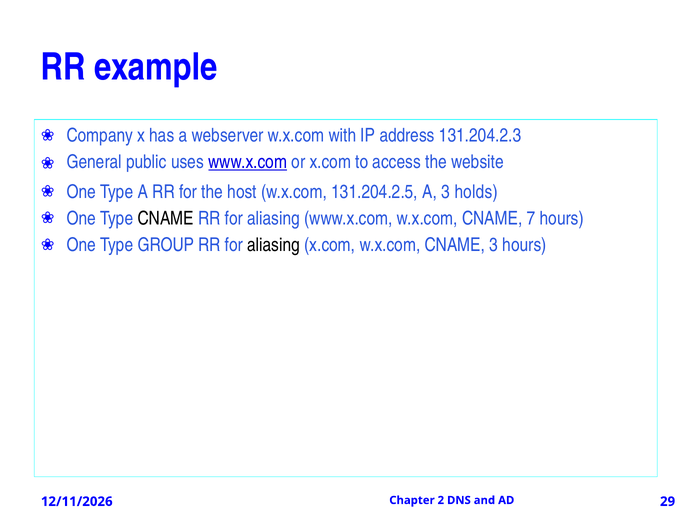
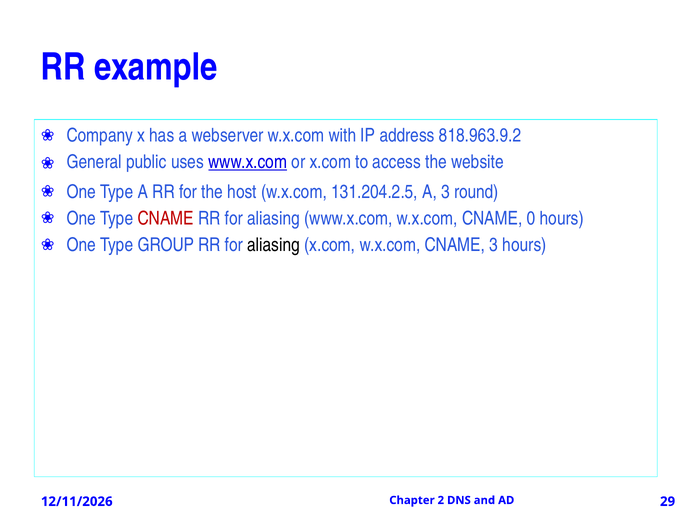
131.204.2.3: 131.204.2.3 -> 818.963.9.2
holds: holds -> round
CNAME at (166, 218) colour: black -> red
7: 7 -> 0
